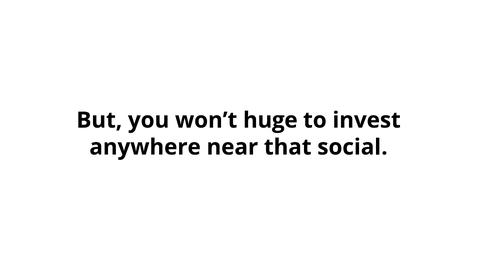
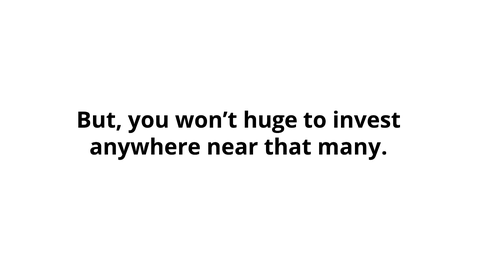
social: social -> many
